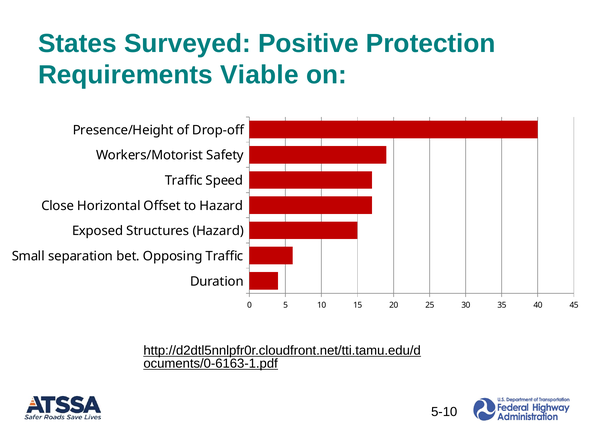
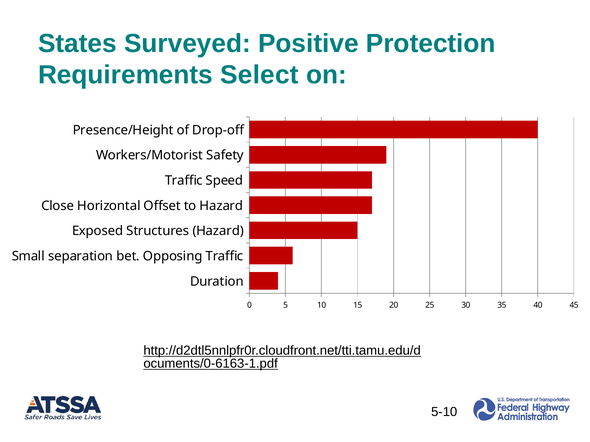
Viable: Viable -> Select
